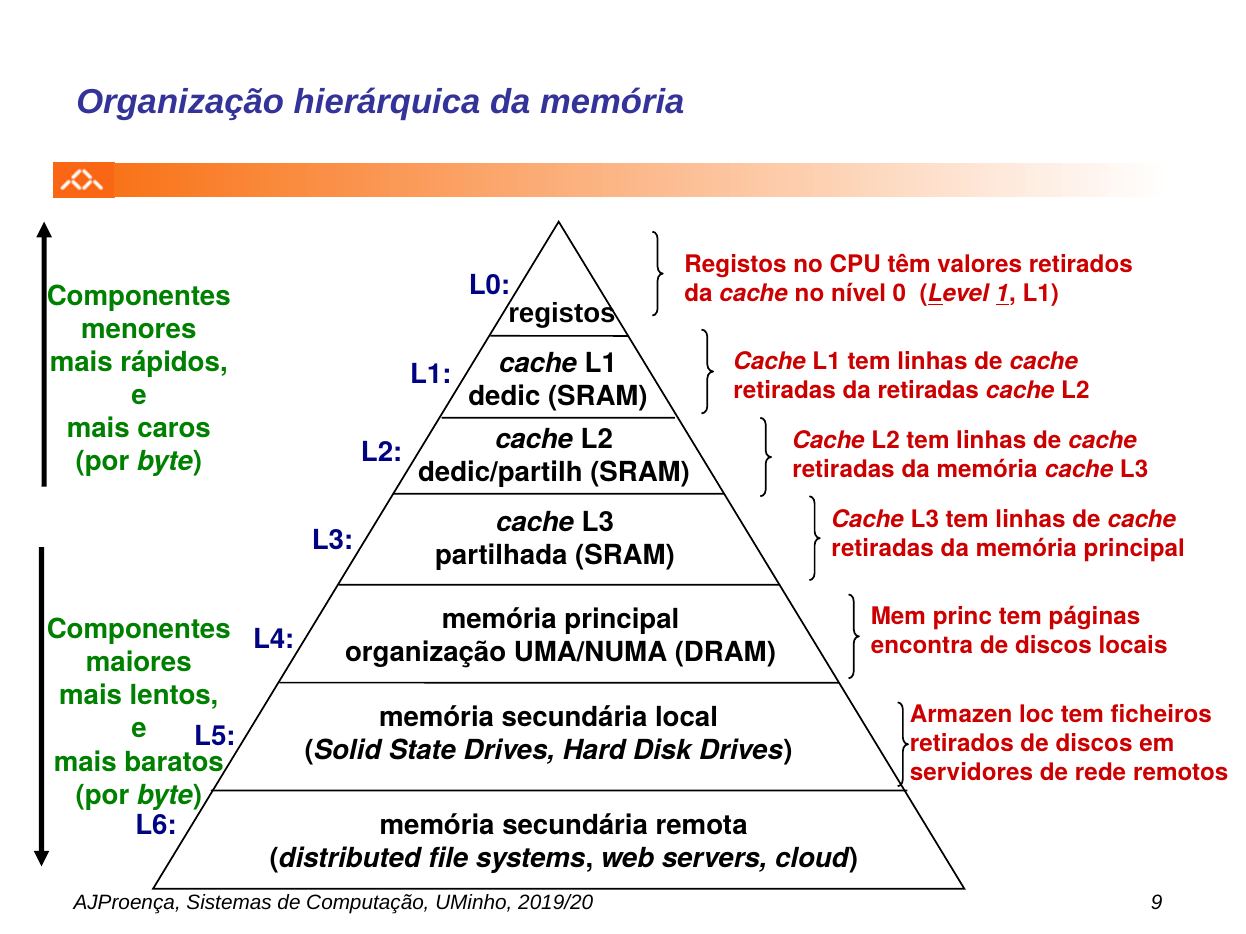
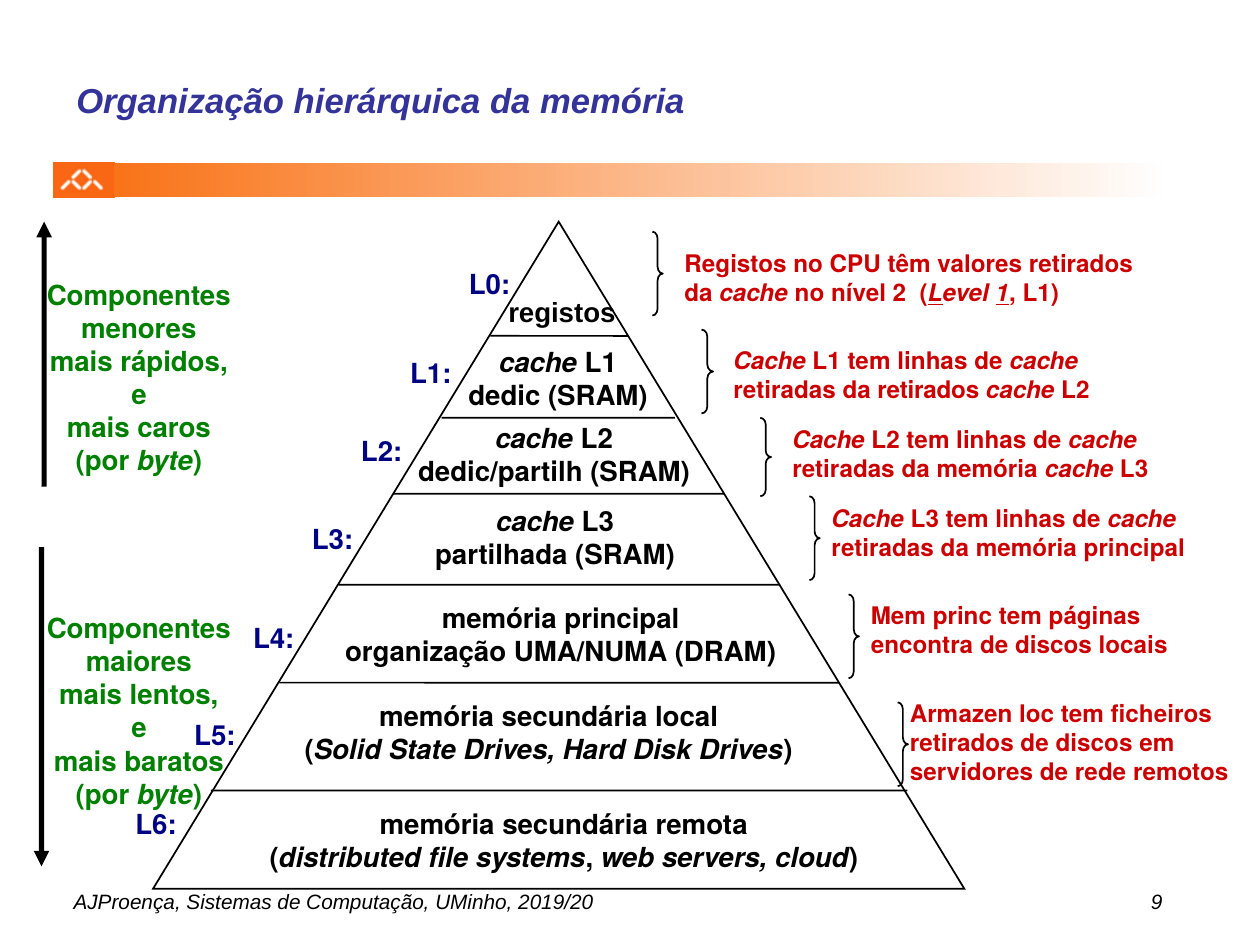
0: 0 -> 2
da retiradas: retiradas -> retirados
